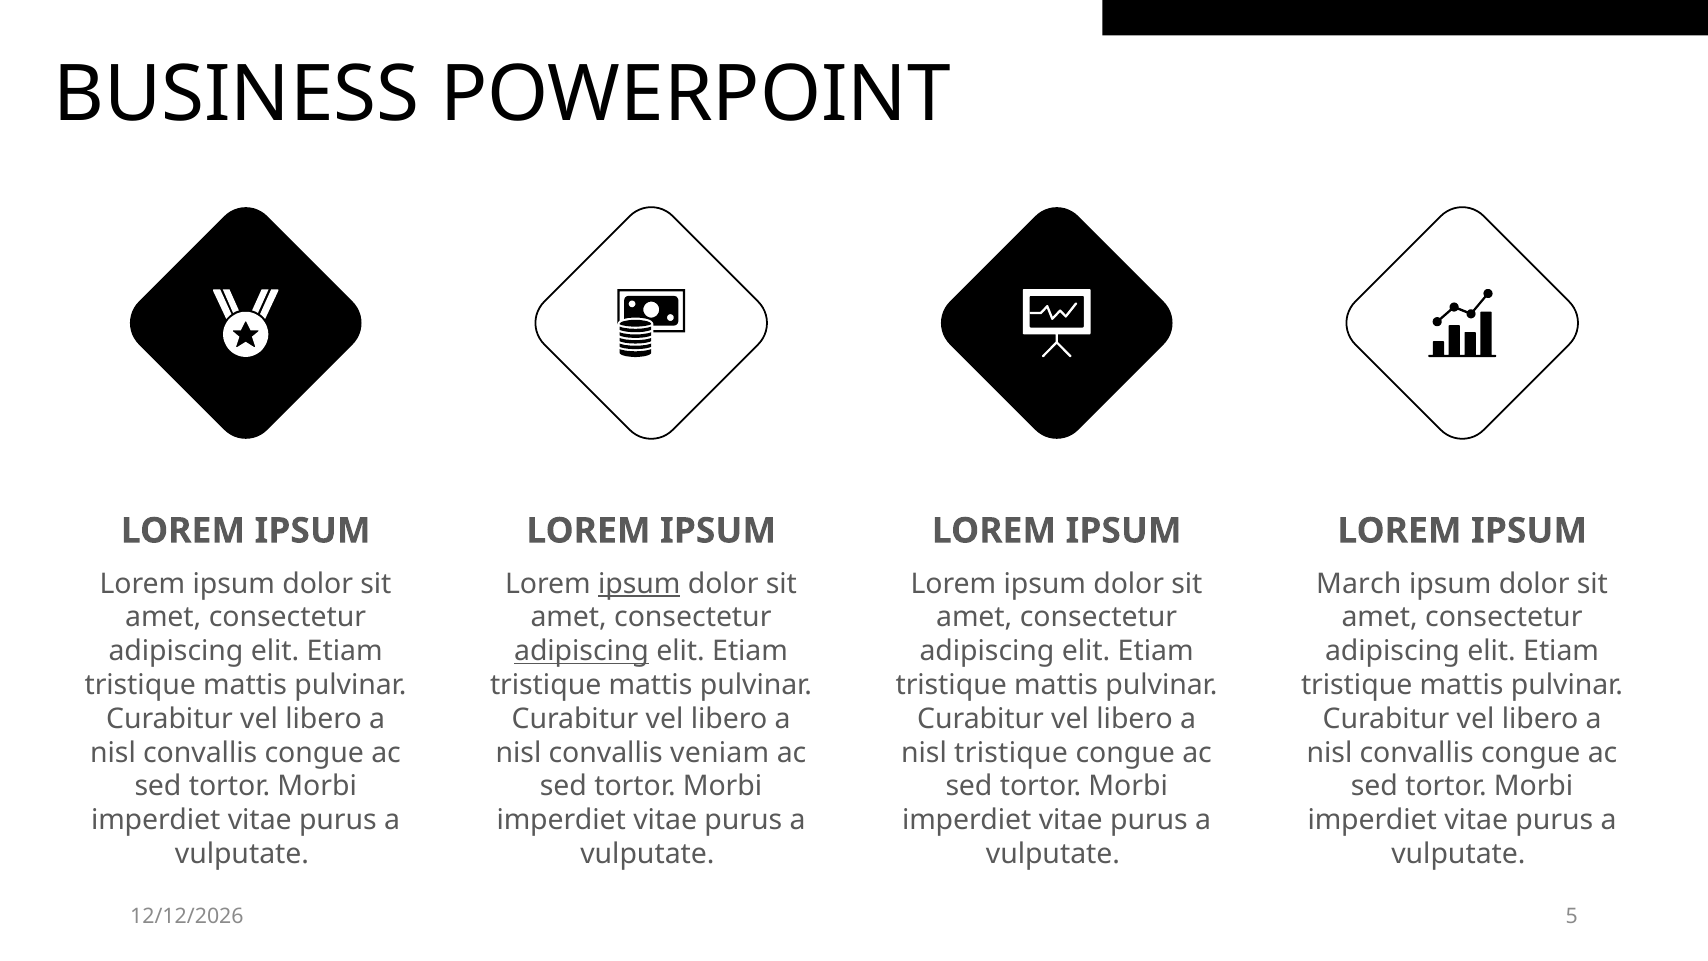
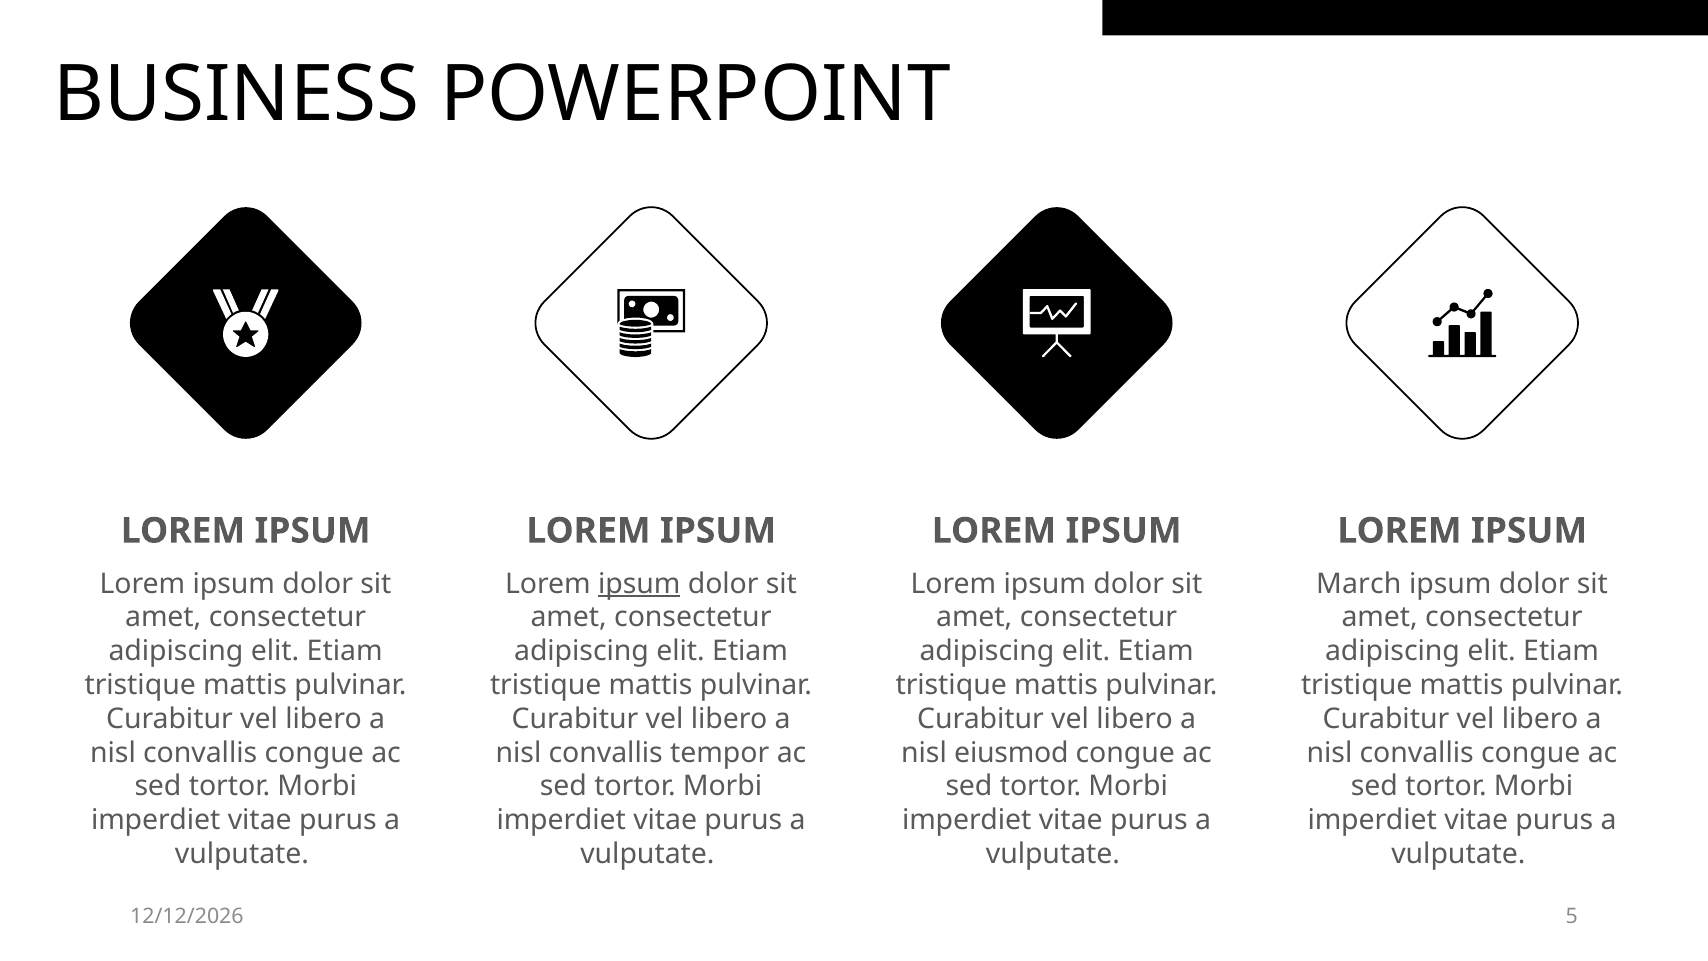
adipiscing at (582, 651) underline: present -> none
veniam: veniam -> tempor
nisl tristique: tristique -> eiusmod
